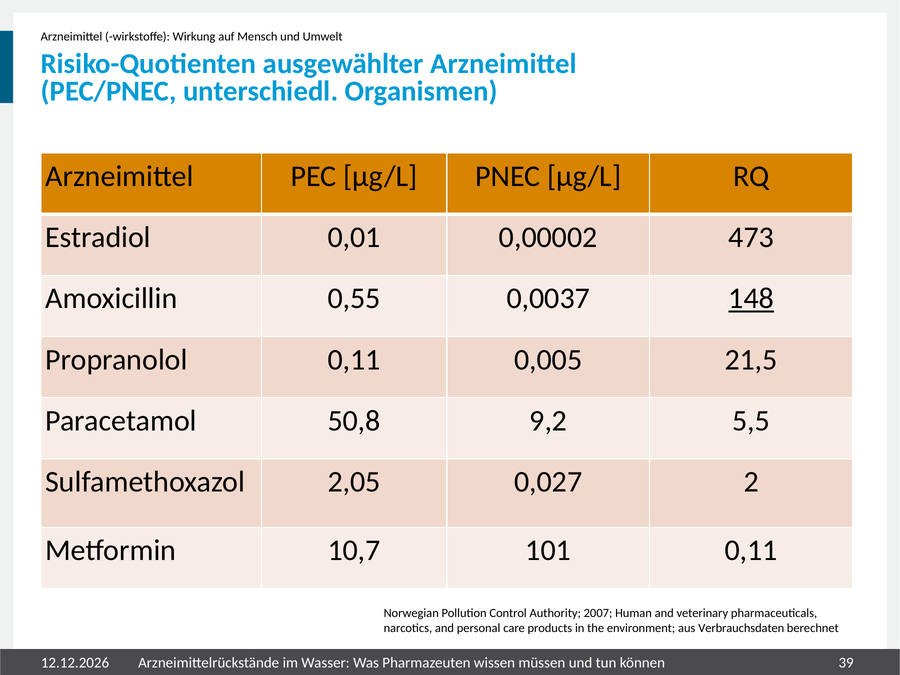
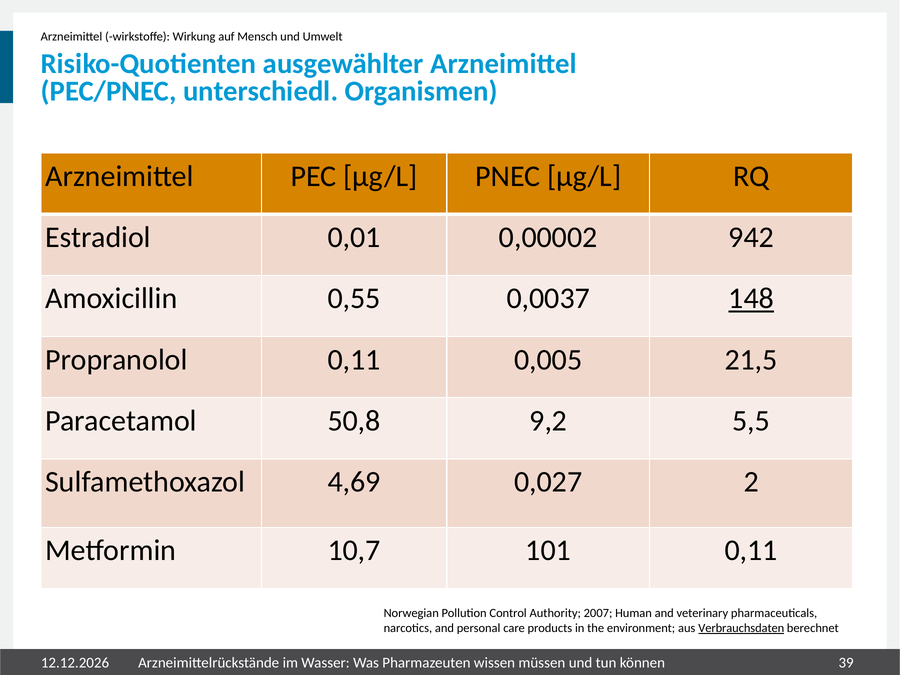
473: 473 -> 942
2,05: 2,05 -> 4,69
Verbrauchsdaten underline: none -> present
